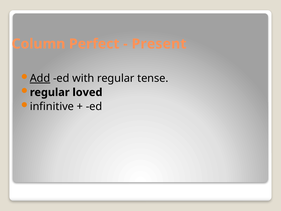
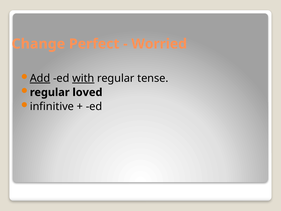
Column: Column -> Change
Present: Present -> Worried
with underline: none -> present
